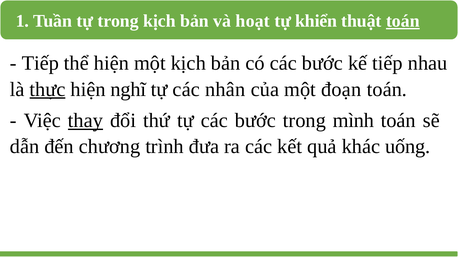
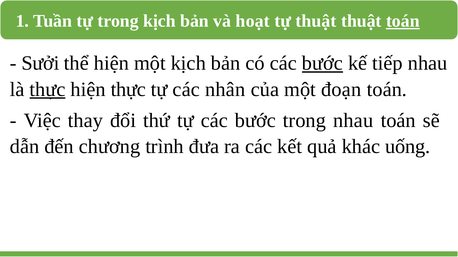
tự khiển: khiển -> thuật
Tiếp at (40, 63): Tiếp -> Sưởi
bước at (322, 63) underline: none -> present
hiện nghĩ: nghĩ -> thực
thay underline: present -> none
trong mình: mình -> nhau
